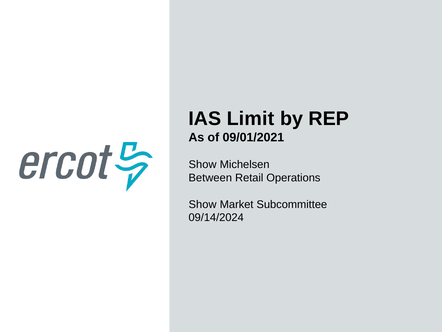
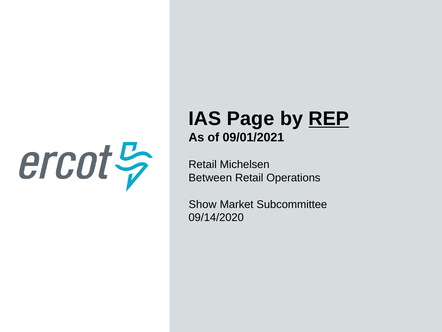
Limit: Limit -> Page
REP underline: none -> present
Show at (203, 164): Show -> Retail
09/14/2024: 09/14/2024 -> 09/14/2020
